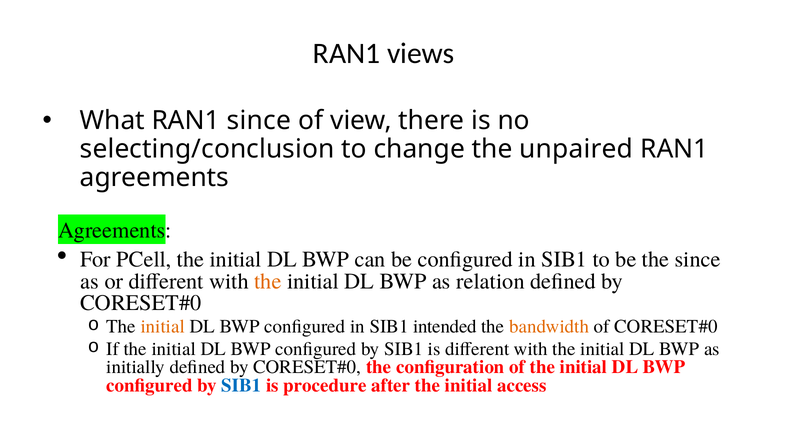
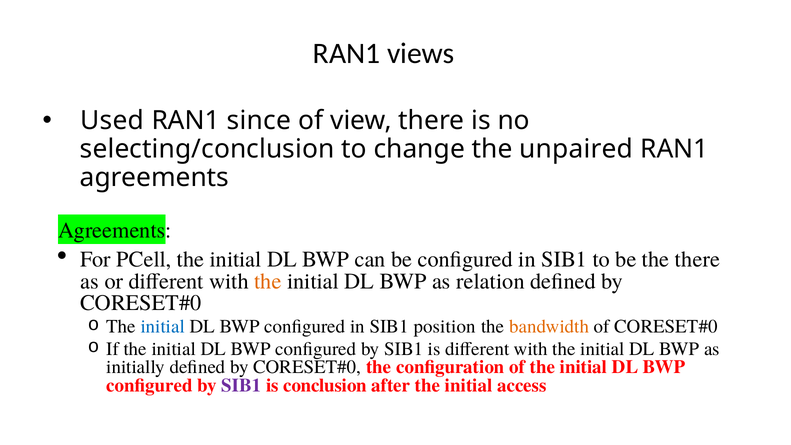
What: What -> Used
the since: since -> there
initial at (163, 327) colour: orange -> blue
intended: intended -> position
SIB1 at (241, 386) colour: blue -> purple
procedure: procedure -> conclusion
